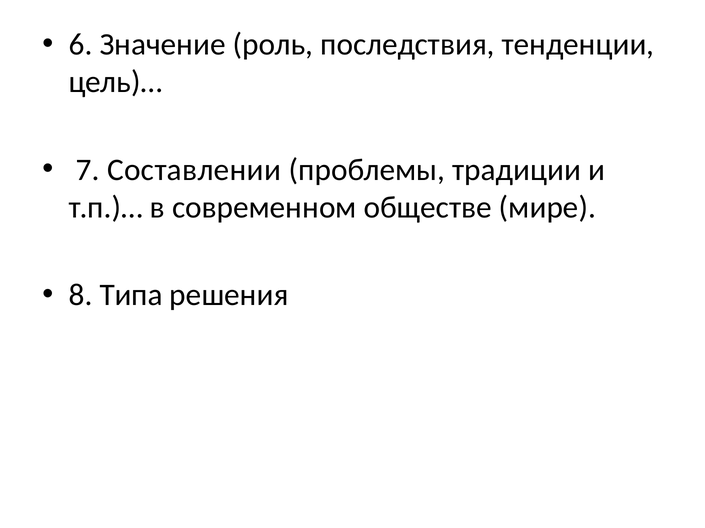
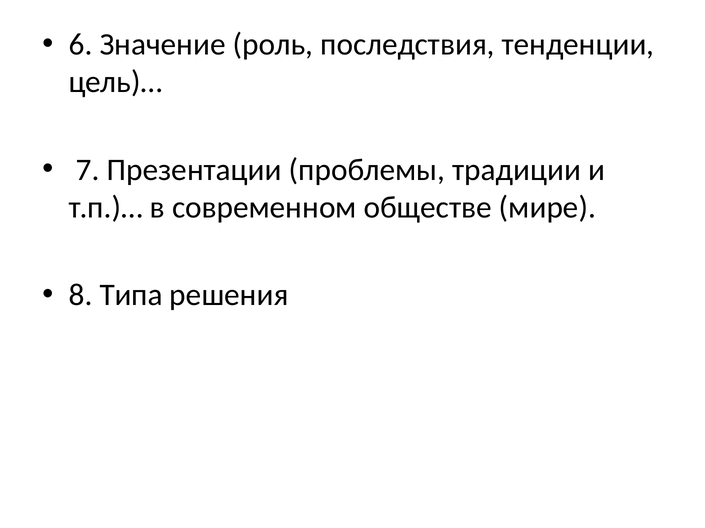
Составлении: Составлении -> Презентации
